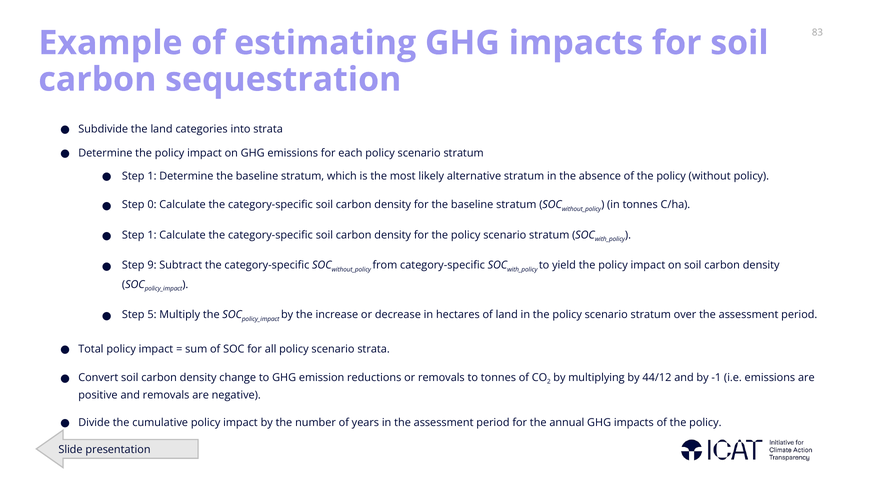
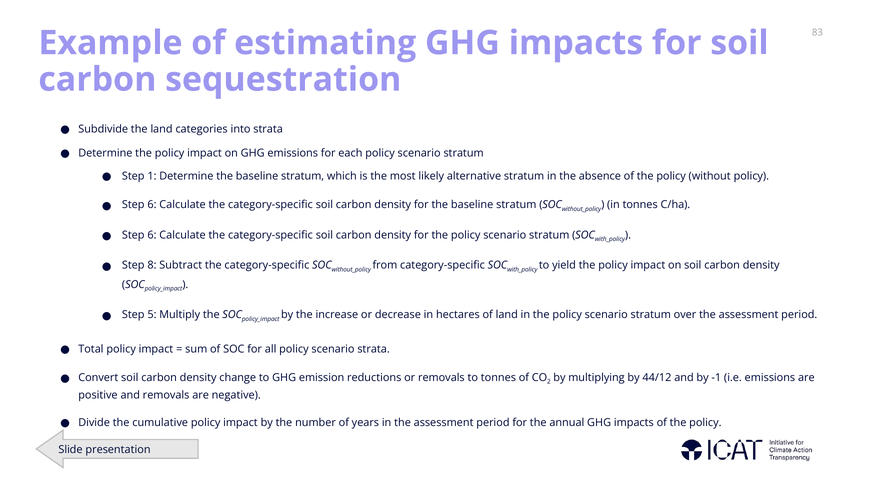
0 at (152, 205): 0 -> 6
1 at (152, 235): 1 -> 6
9: 9 -> 8
